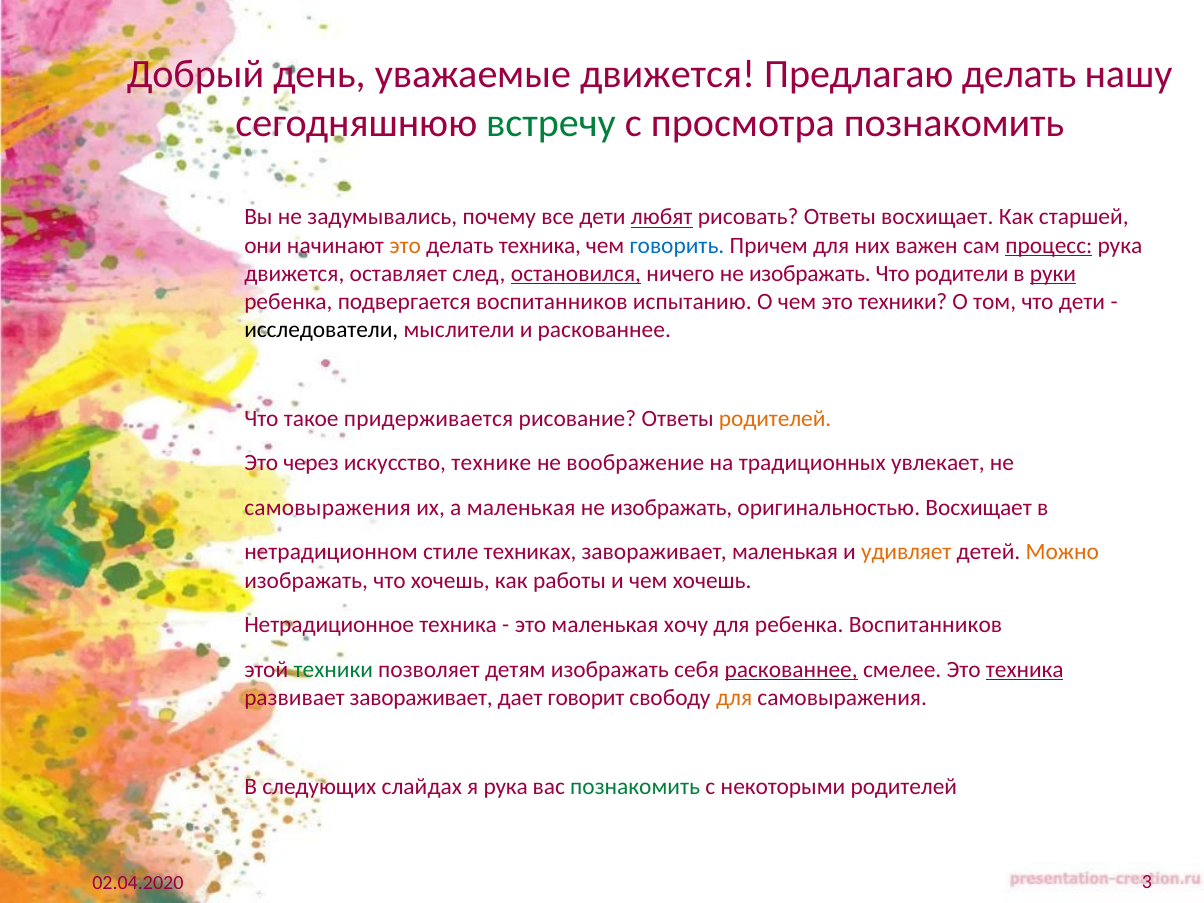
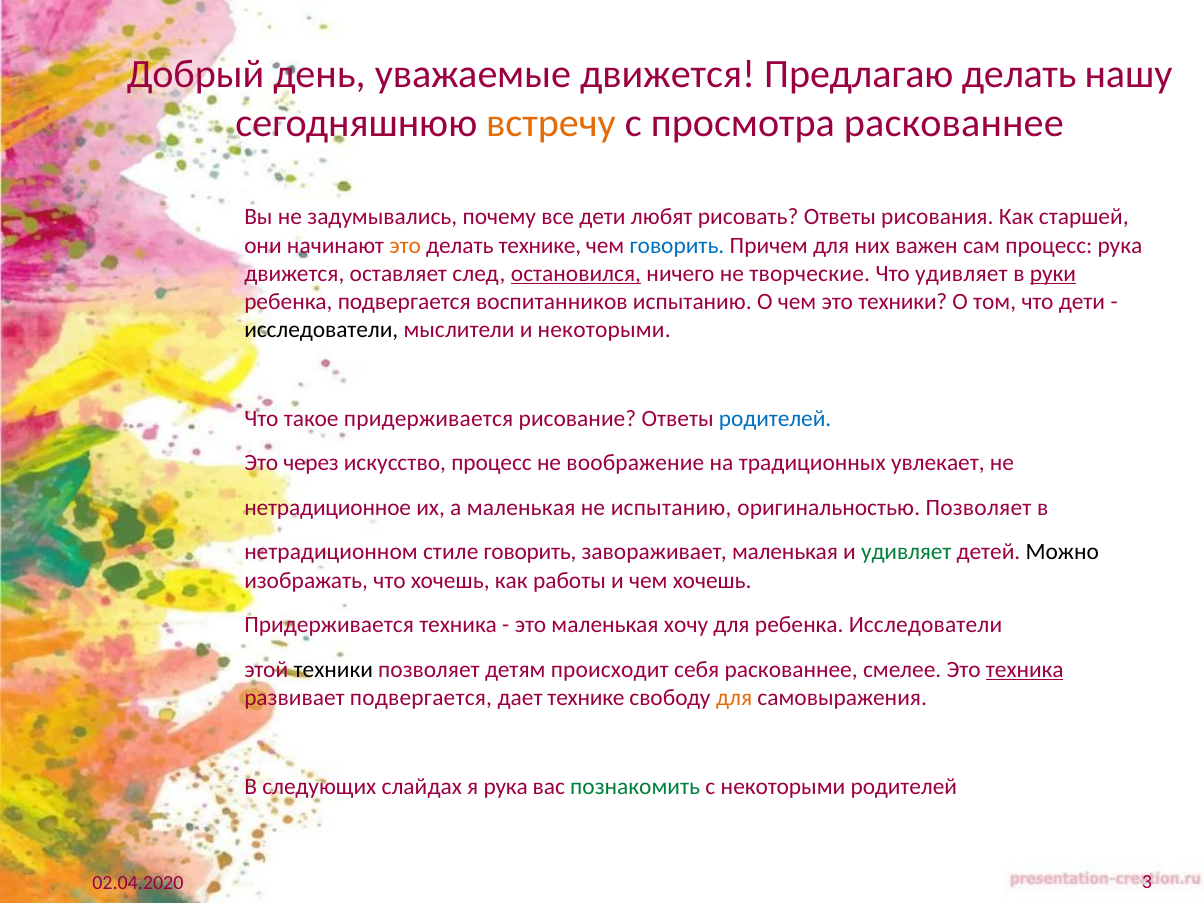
встречу colour: green -> orange
просмотра познакомить: познакомить -> раскованнее
любят underline: present -> none
Ответы восхищает: восхищает -> рисования
делать техника: техника -> технике
процесс at (1049, 245) underline: present -> none
ничего не изображать: изображать -> творческие
Что родители: родители -> удивляет
и раскованнее: раскованнее -> некоторыми
родителей at (775, 419) colour: orange -> blue
искусство технике: технике -> процесс
самовыражения at (327, 508): самовыражения -> нетрадиционное
изображать at (671, 508): изображать -> испытанию
оригинальностью Восхищает: Восхищает -> Позволяет
стиле техниках: техниках -> говорить
удивляет at (906, 552) colour: orange -> green
Можно colour: orange -> black
Нетрадиционное at (329, 625): Нетрадиционное -> Придерживается
ребенка Воспитанников: Воспитанников -> Исследователи
техники at (333, 669) colour: green -> black
детям изображать: изображать -> происходит
раскованнее at (791, 669) underline: present -> none
развивает завораживает: завораживает -> подвергается
дает говорит: говорит -> технике
